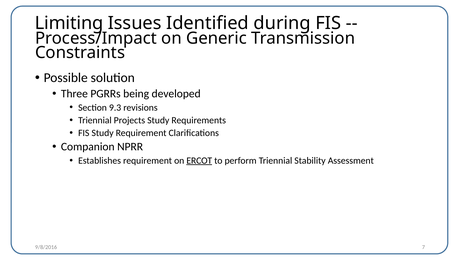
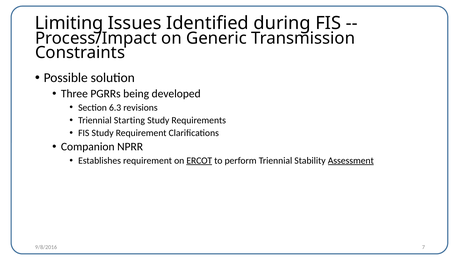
9.3: 9.3 -> 6.3
Projects: Projects -> Starting
Assessment underline: none -> present
